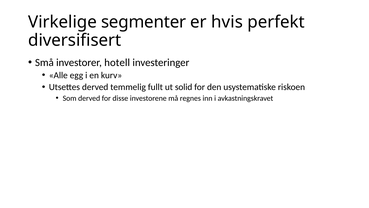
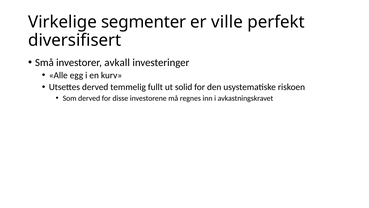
hvis: hvis -> ville
hotell: hotell -> avkall
